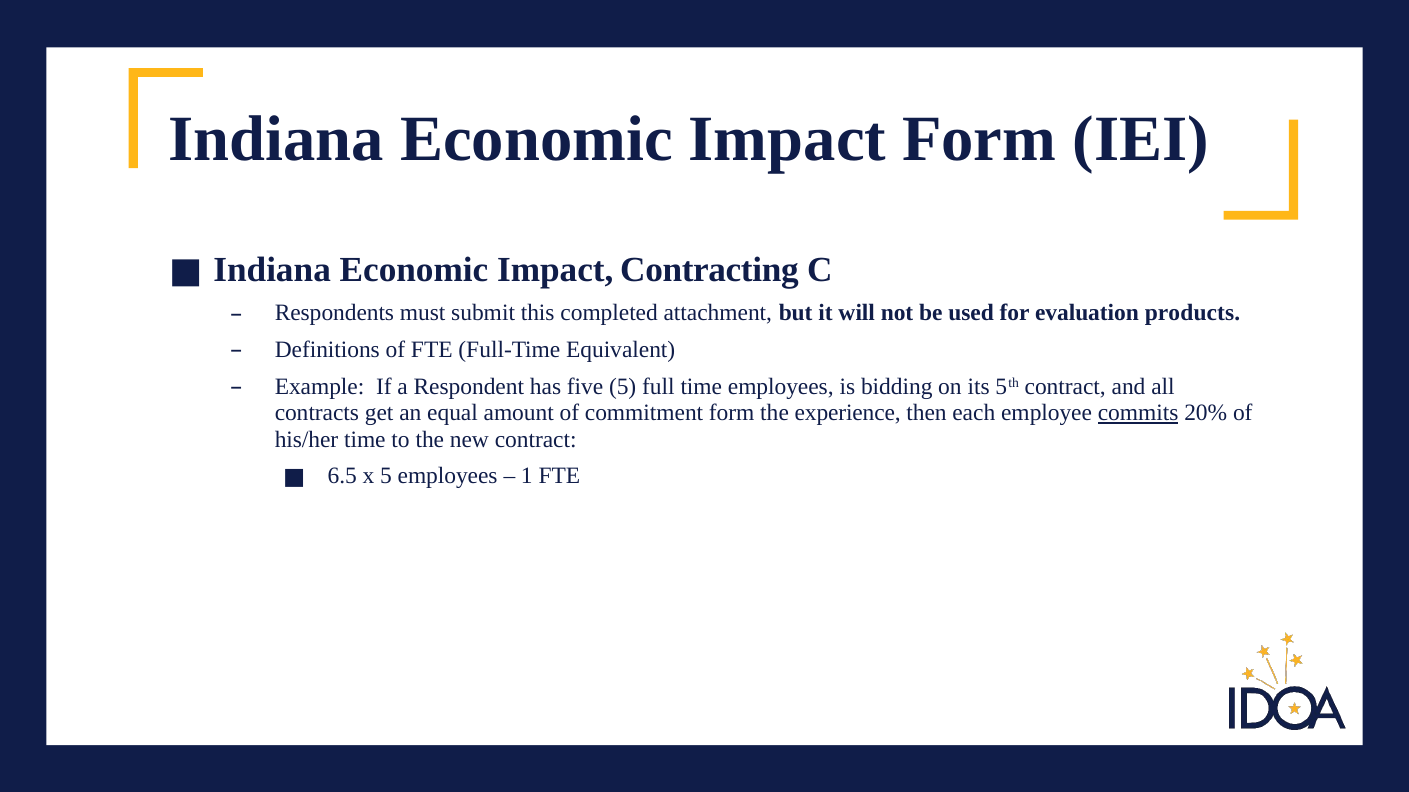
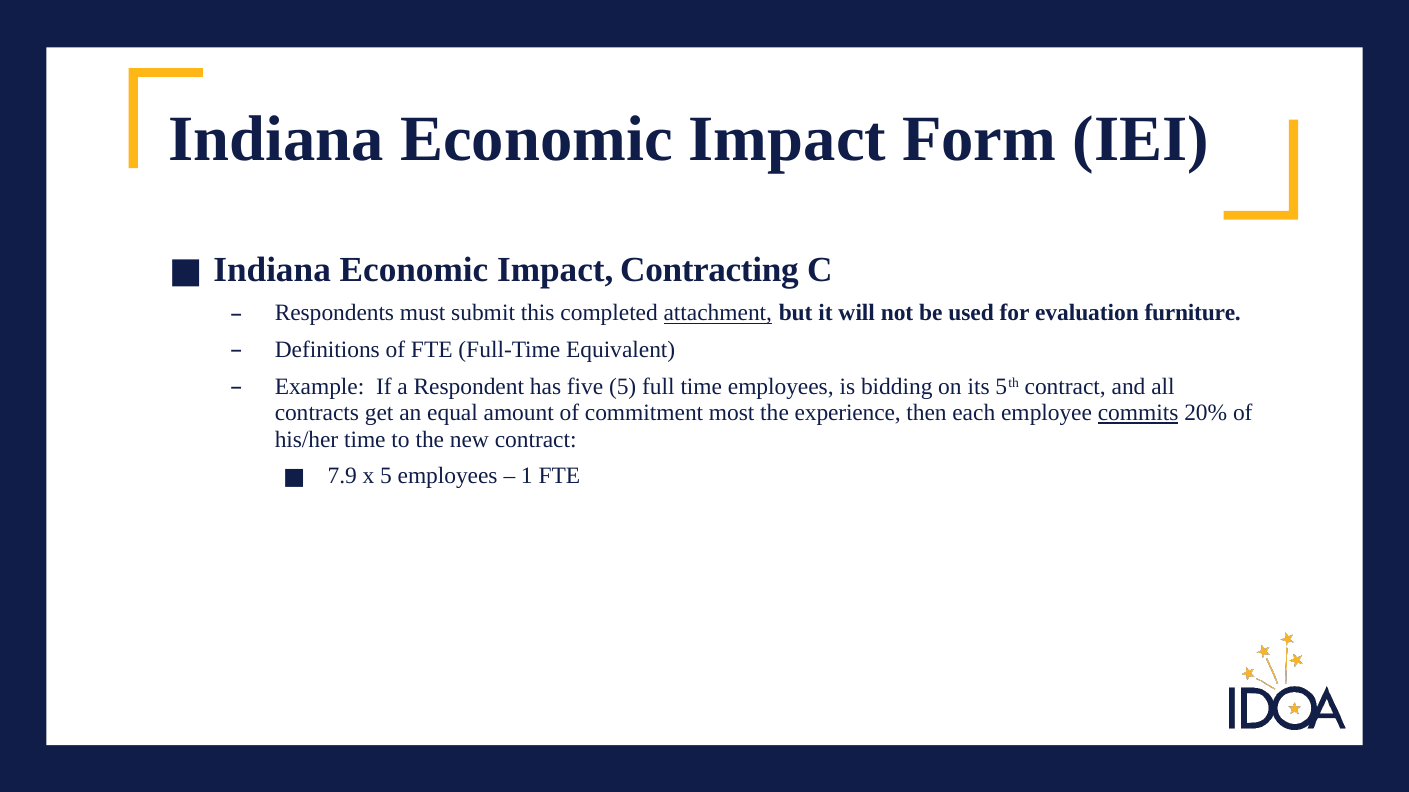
attachment underline: none -> present
products: products -> furniture
commitment form: form -> most
6.5: 6.5 -> 7.9
